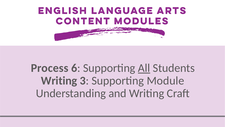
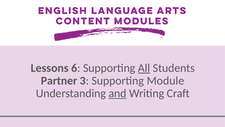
Process: Process -> Lessons
Writing at (59, 80): Writing -> Partner
and underline: none -> present
